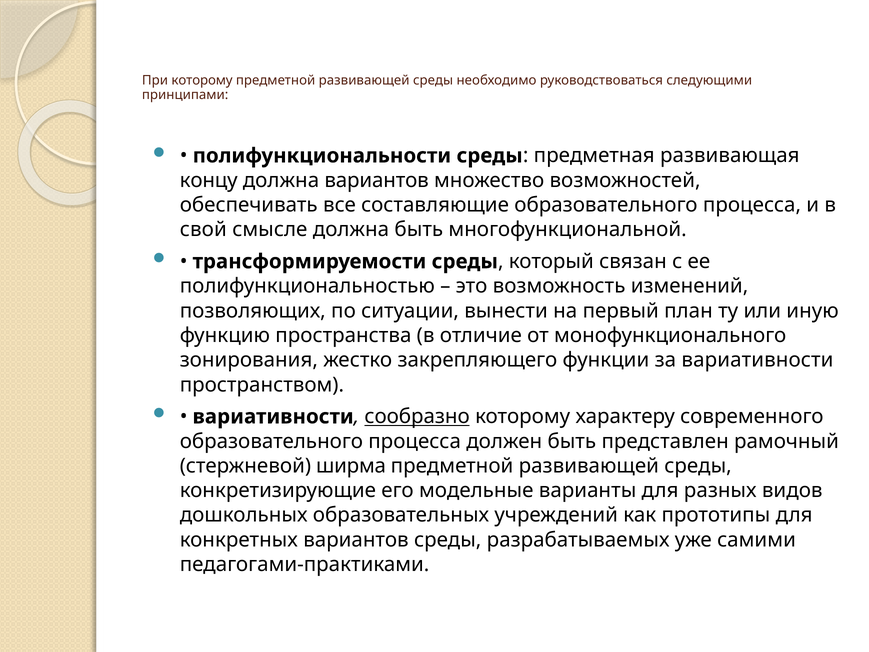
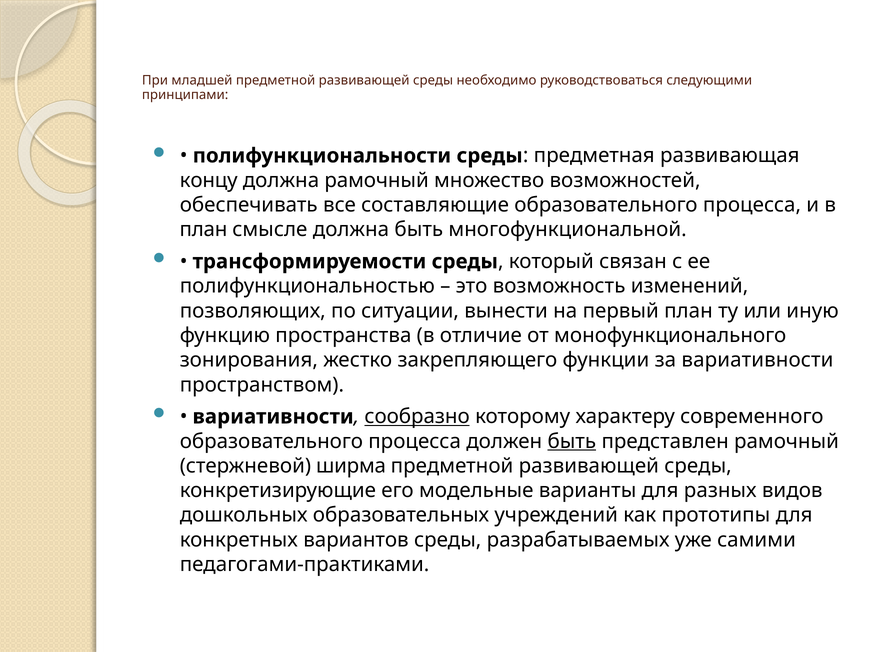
При которому: которому -> младшей
должна вариантов: вариантов -> рамочный
свой at (203, 230): свой -> план
быть at (572, 441) underline: none -> present
